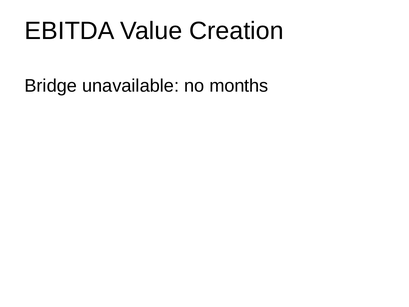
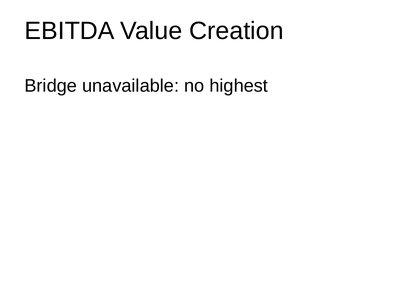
months: months -> highest
